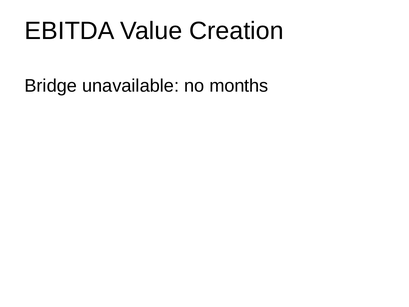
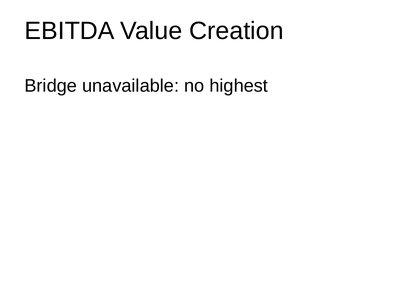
months: months -> highest
